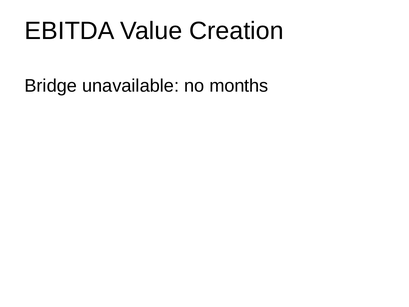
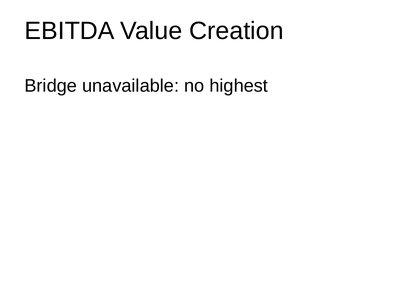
months: months -> highest
